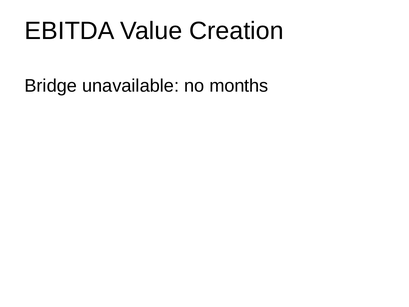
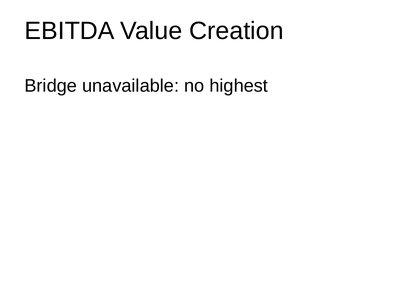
months: months -> highest
